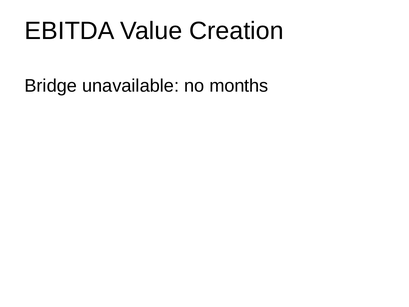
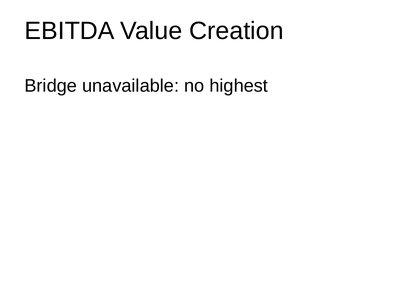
months: months -> highest
